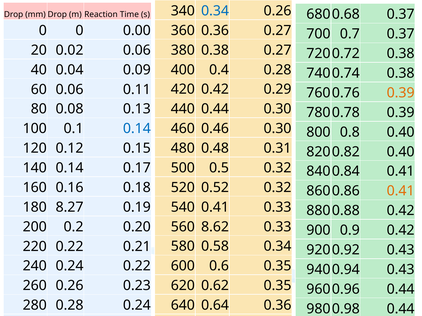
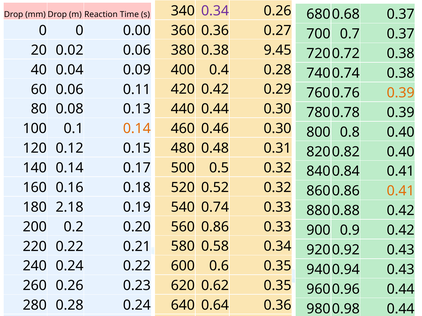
0.34 at (215, 11) colour: blue -> purple
0.38 0.27: 0.27 -> 9.45
0.14 at (137, 129) colour: blue -> orange
540 0.41: 0.41 -> 0.74
8.27: 8.27 -> 2.18
8.62: 8.62 -> 0.86
